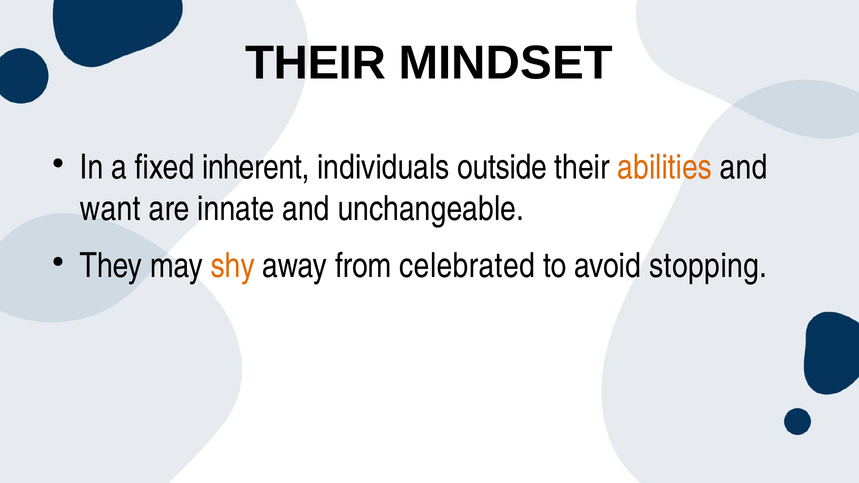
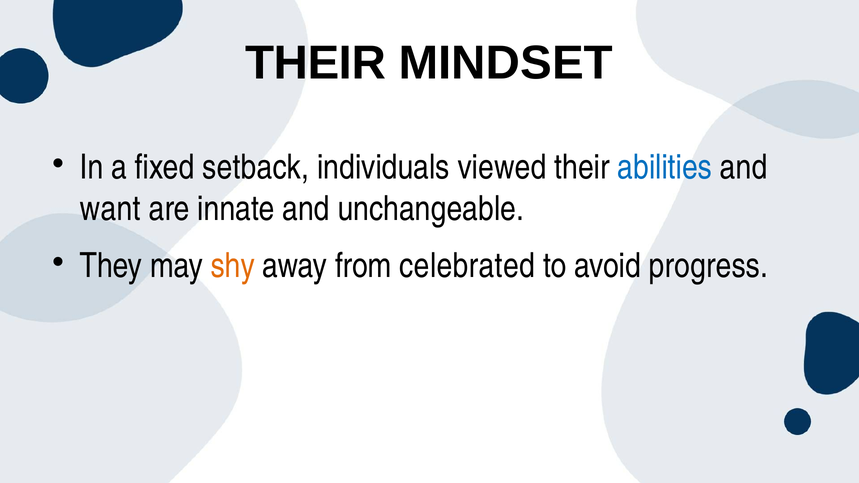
inherent: inherent -> setback
outside: outside -> viewed
abilities colour: orange -> blue
stopping: stopping -> progress
